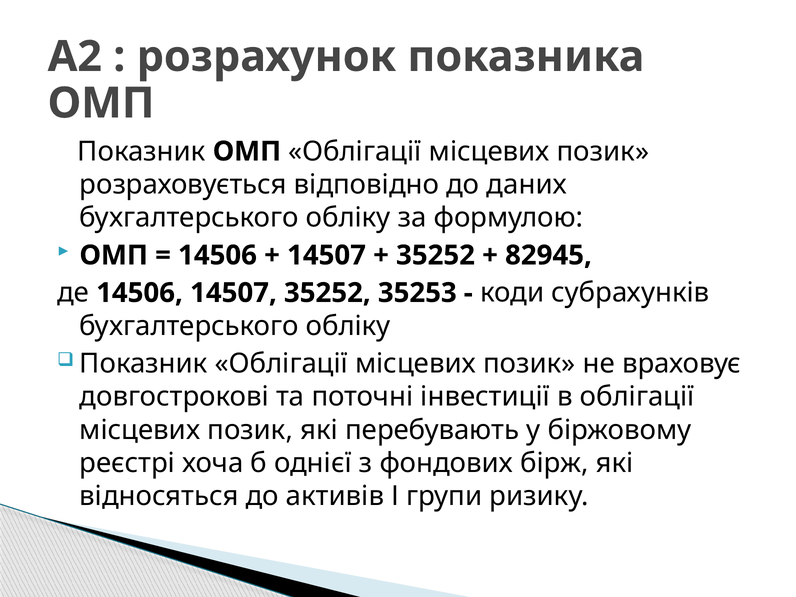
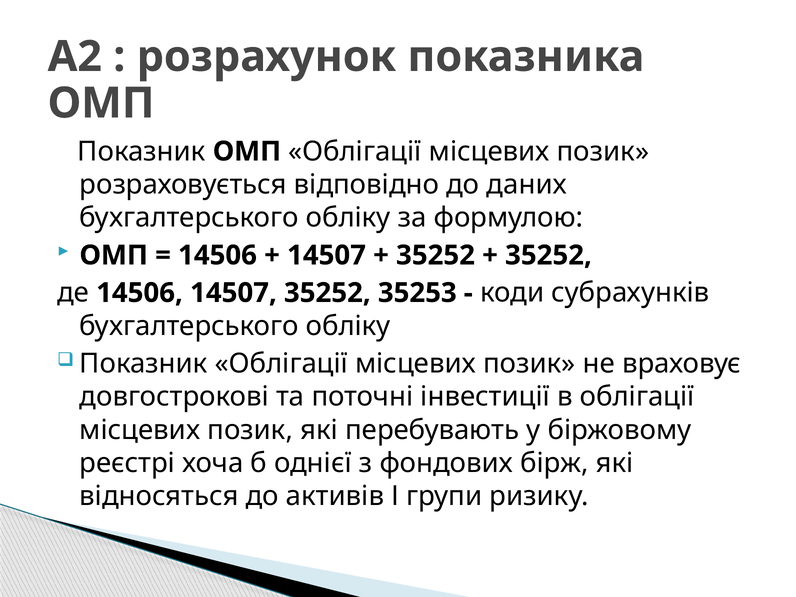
82945 at (548, 255): 82945 -> 35252
